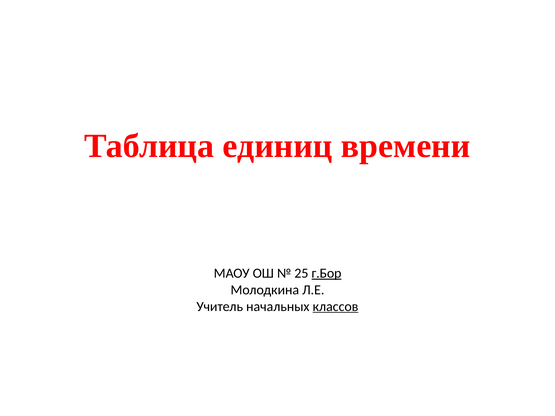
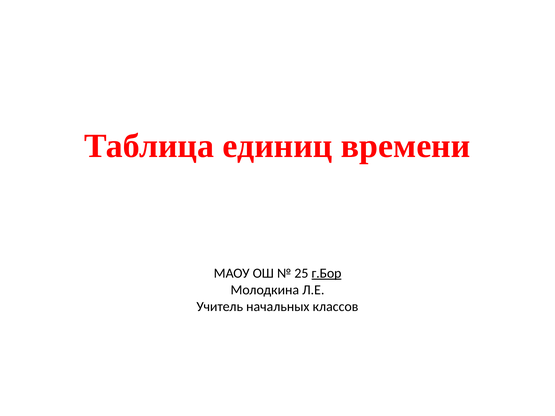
классов underline: present -> none
